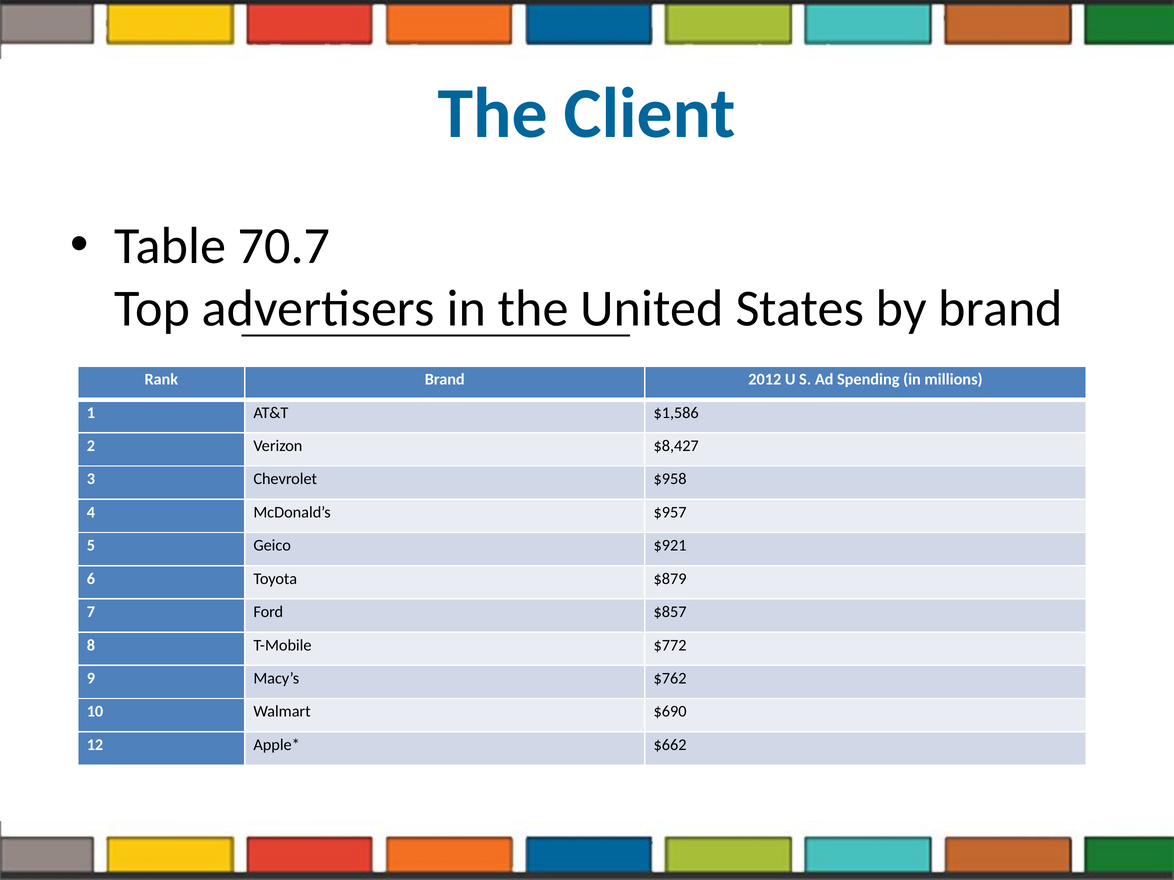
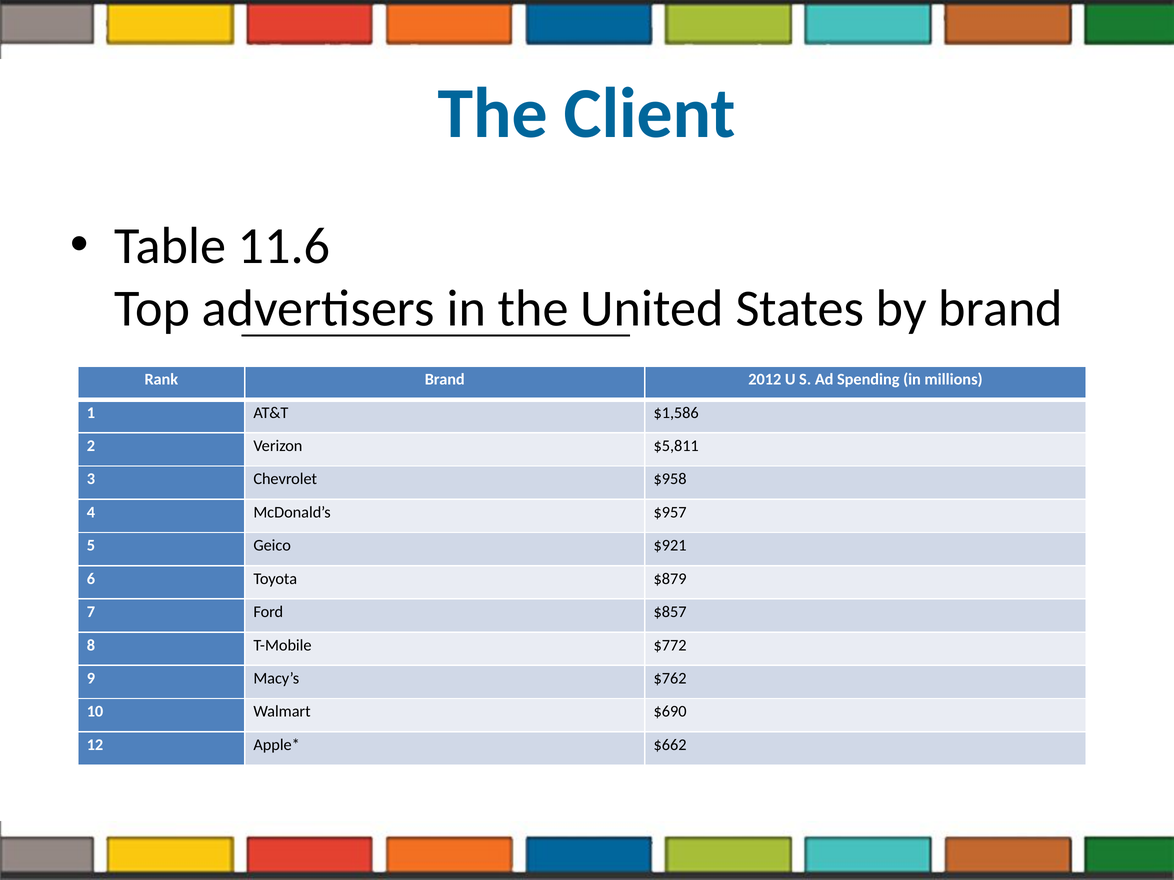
70.7: 70.7 -> 11.6
$8,427: $8,427 -> $5,811
